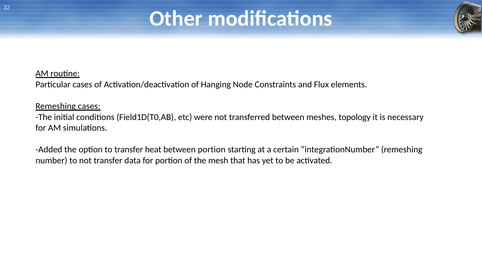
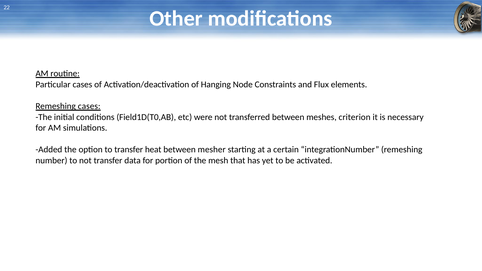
topology: topology -> criterion
between portion: portion -> mesher
